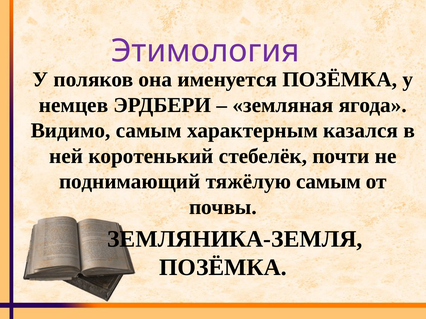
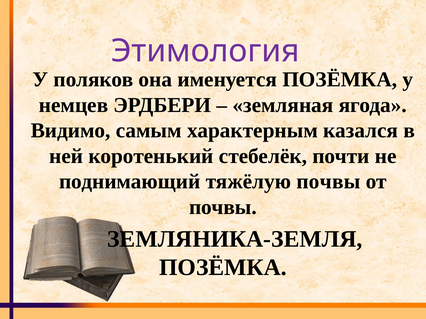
тяжёлую самым: самым -> почвы
